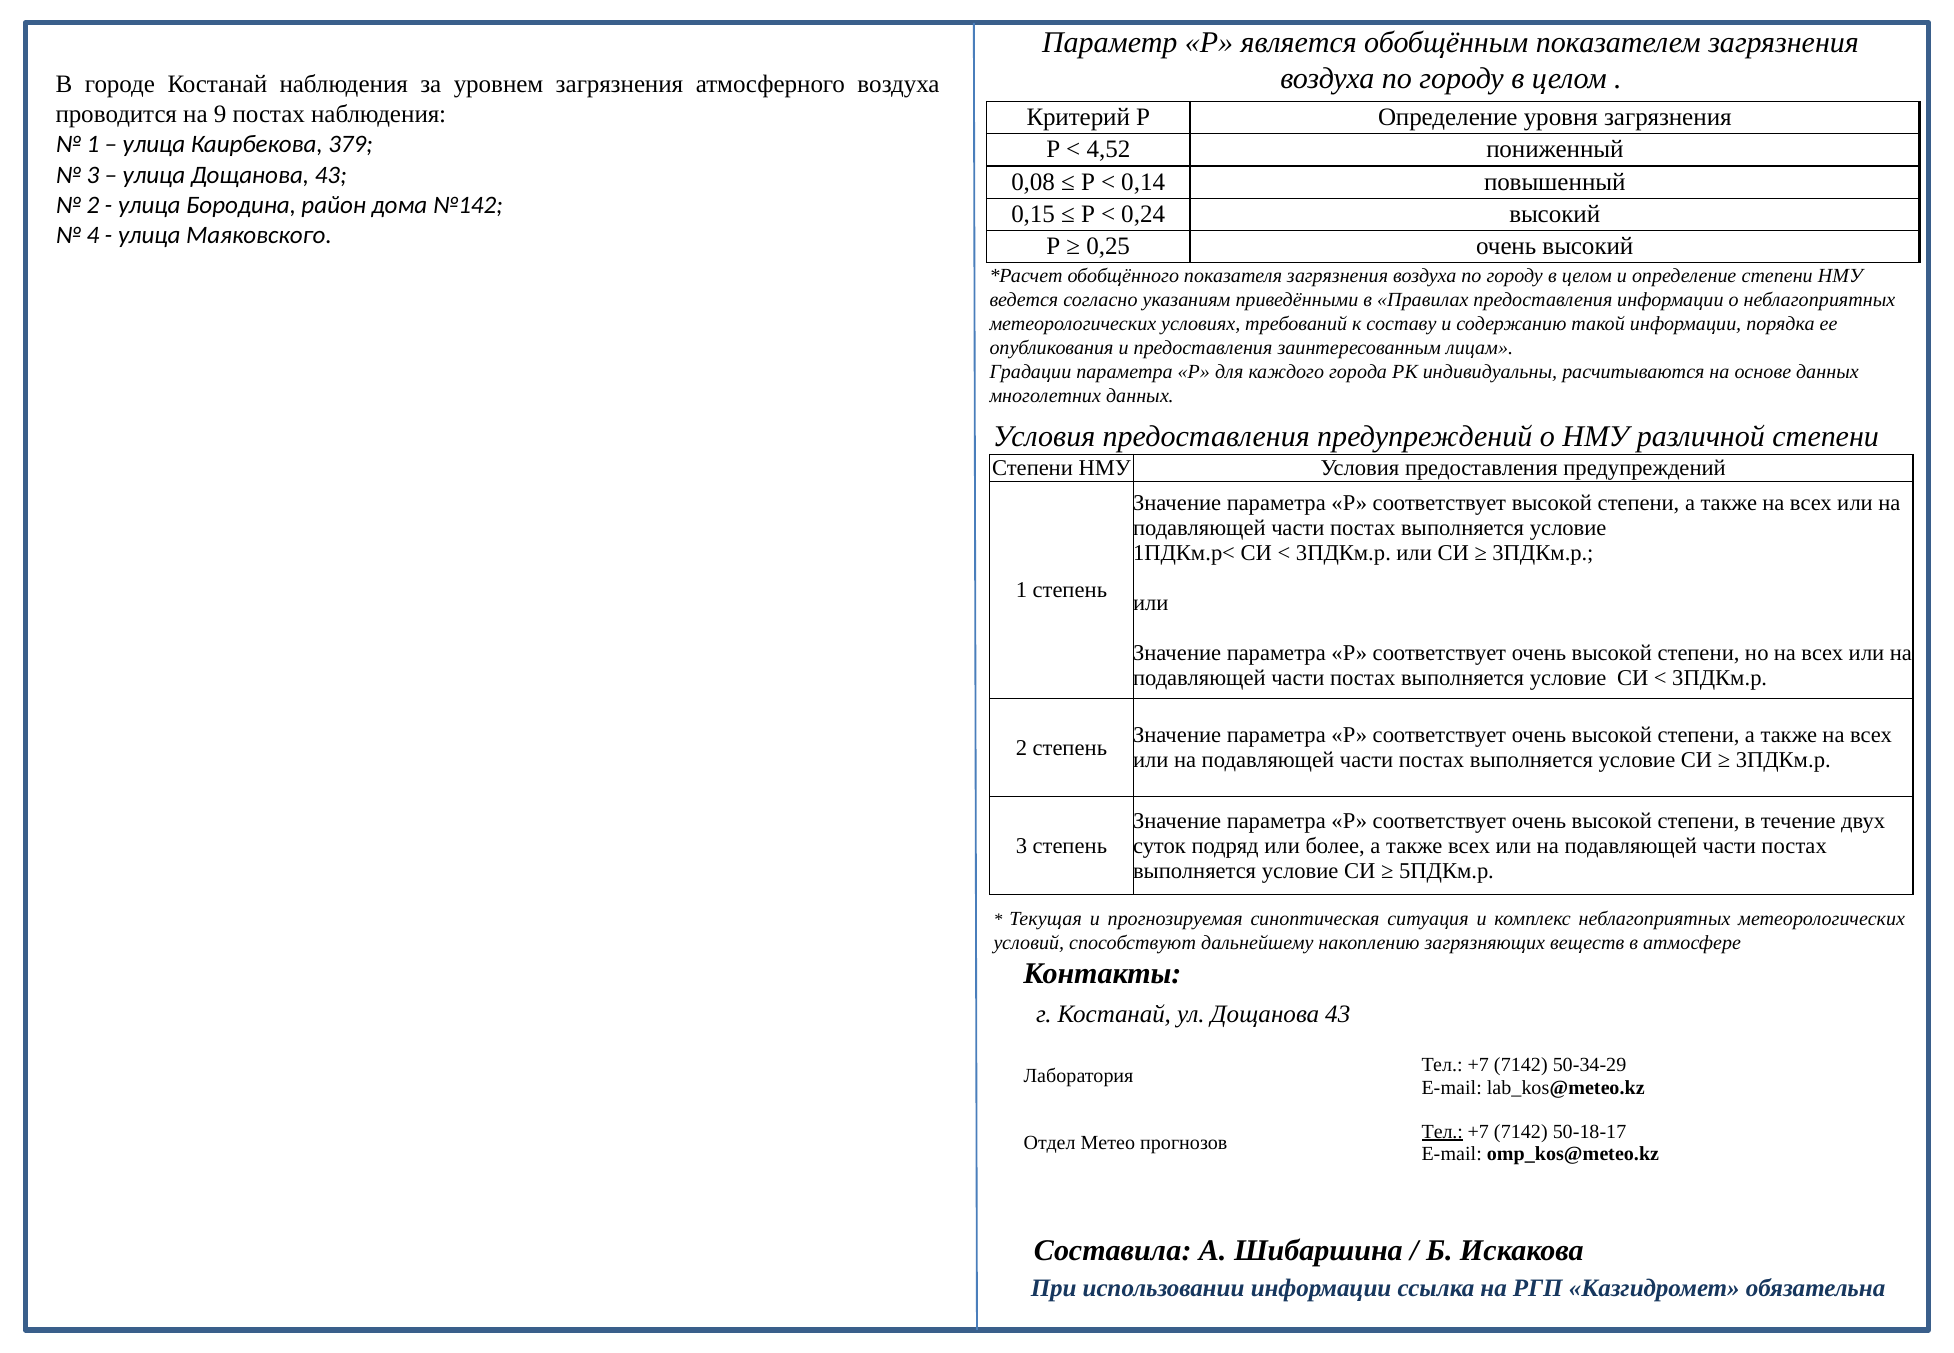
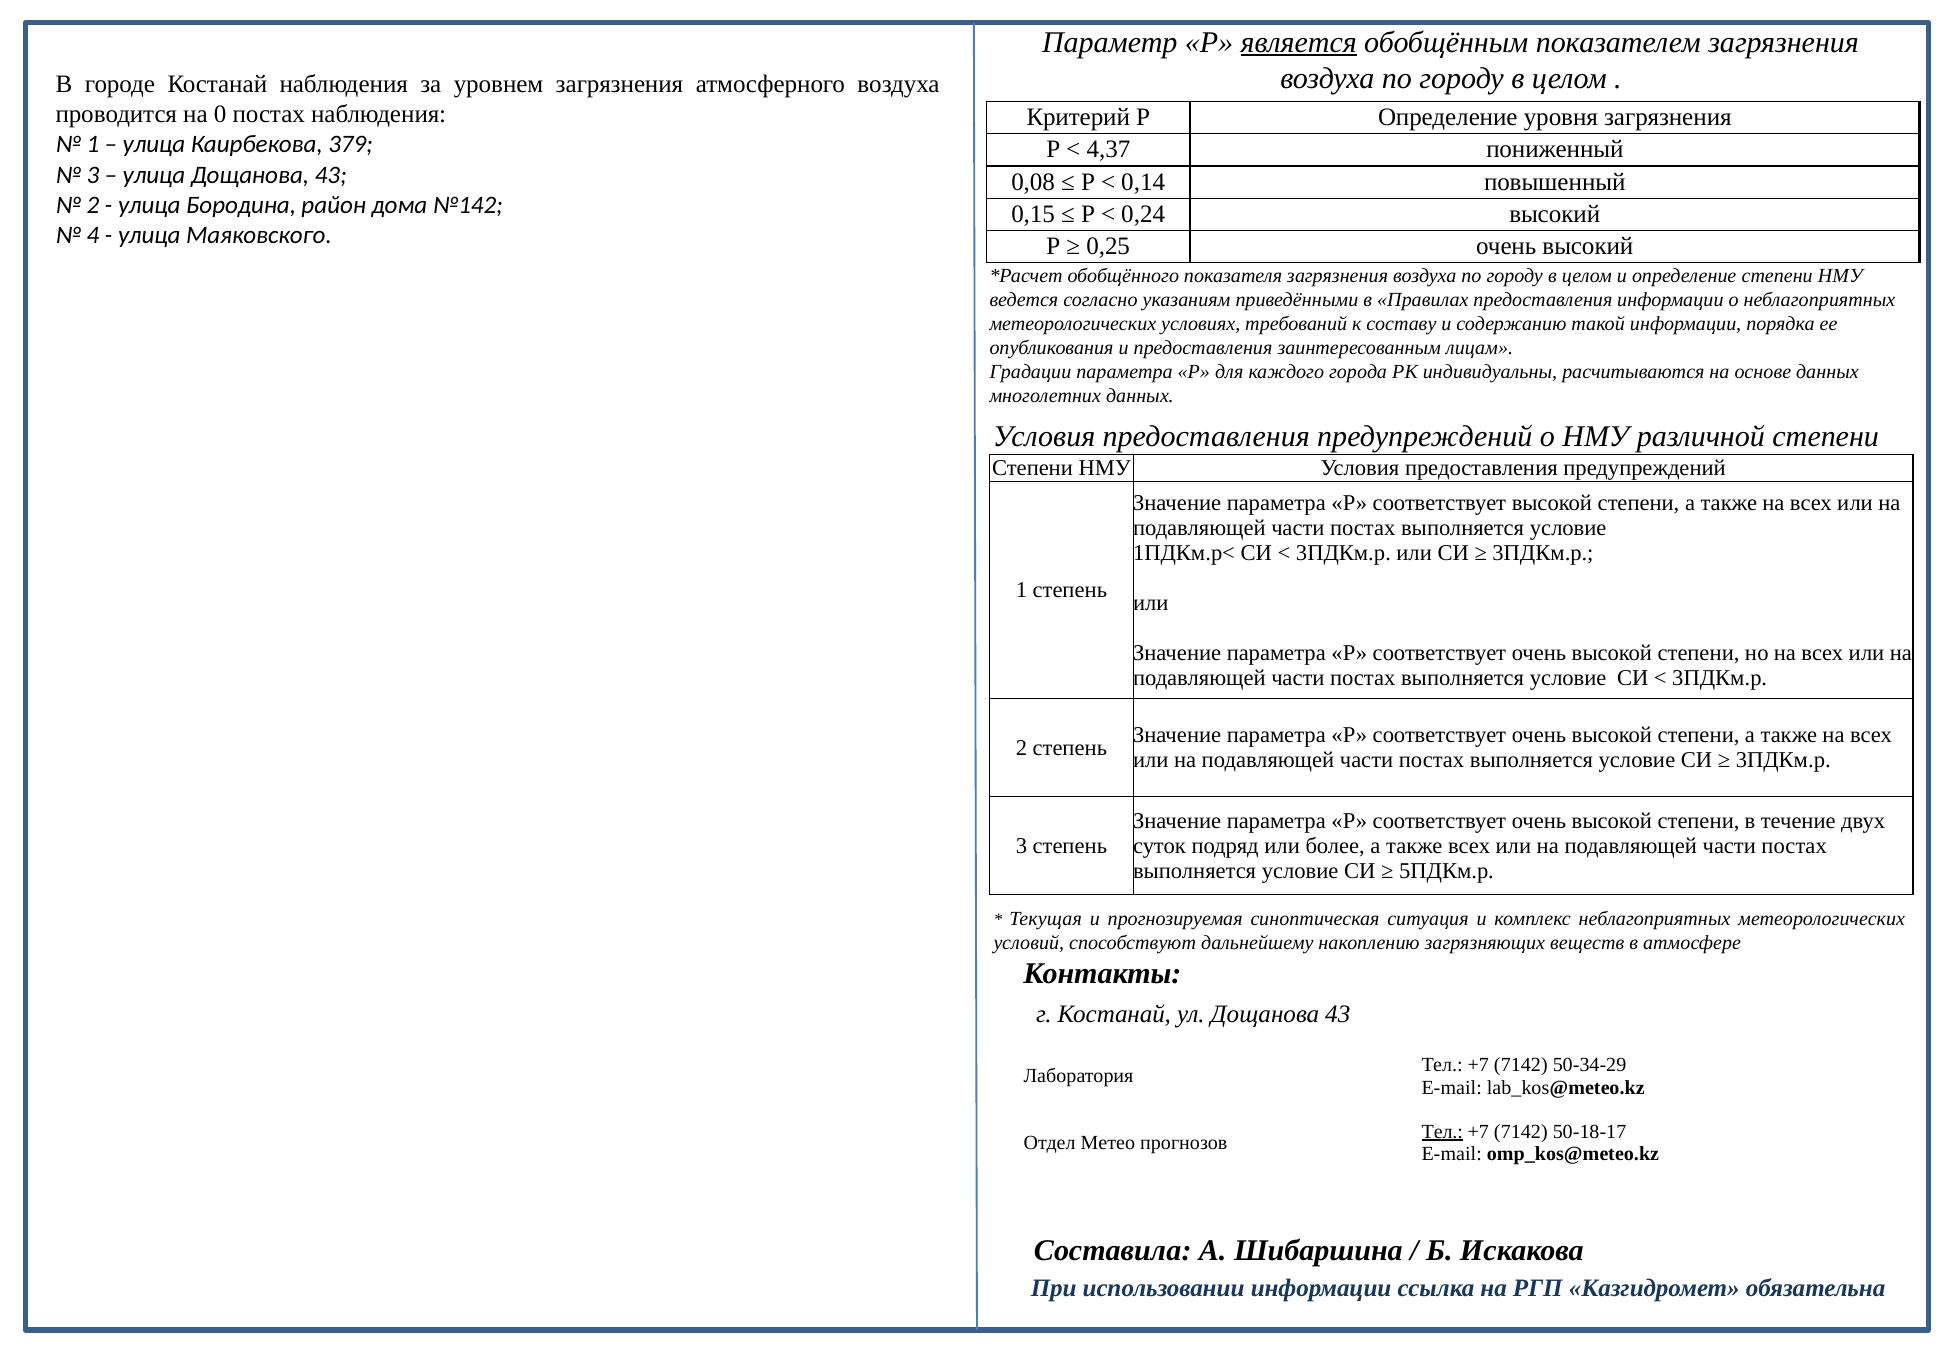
является underline: none -> present
9: 9 -> 0
4,52: 4,52 -> 4,37
